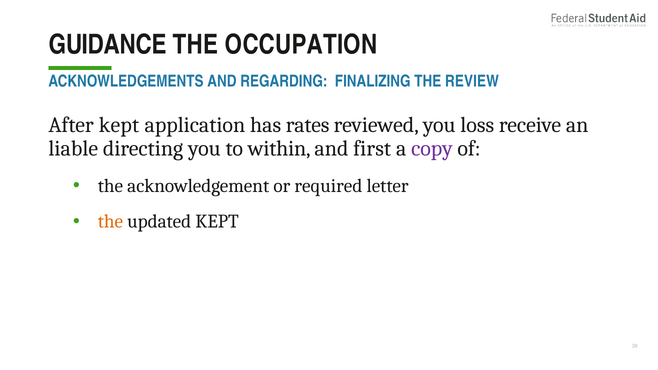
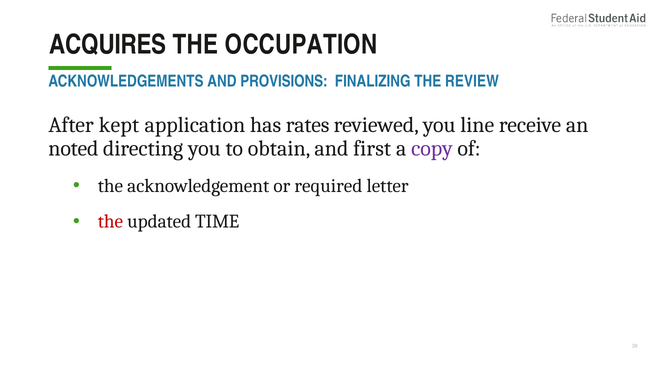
GUIDANCE: GUIDANCE -> ACQUIRES
REGARDING: REGARDING -> PROVISIONS
loss: loss -> line
liable: liable -> noted
within: within -> obtain
the at (110, 222) colour: orange -> red
updated KEPT: KEPT -> TIME
